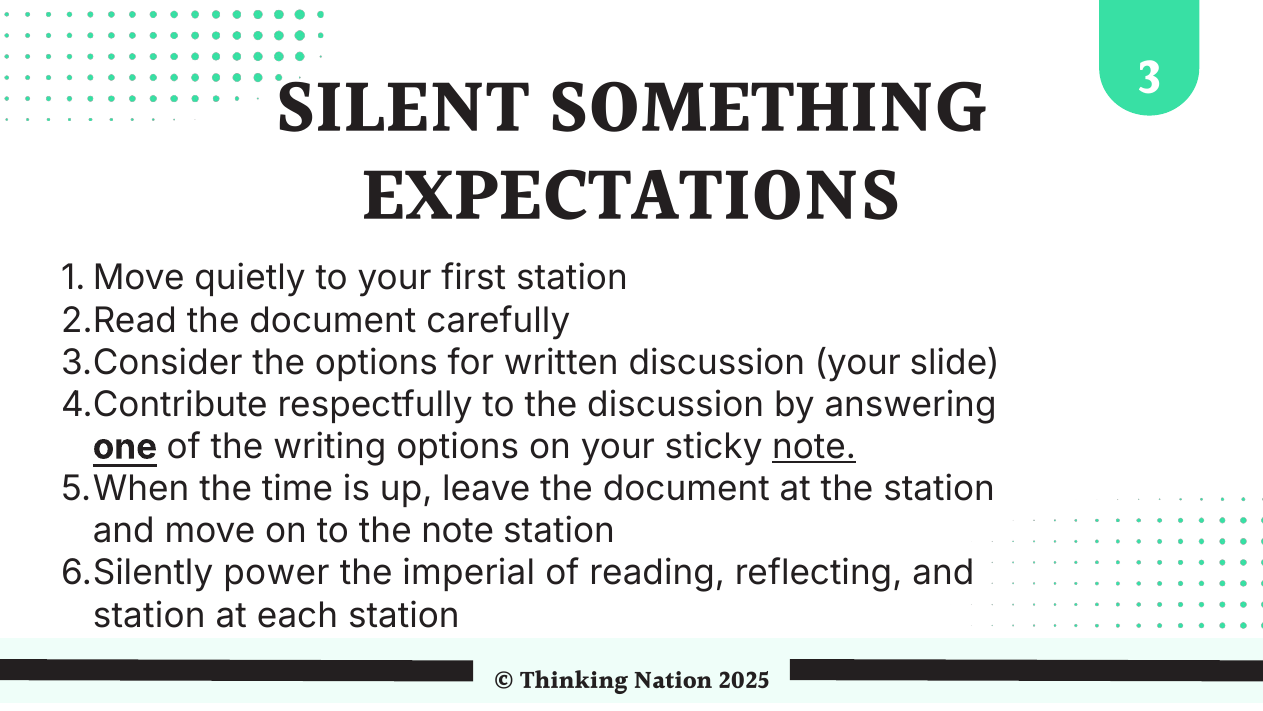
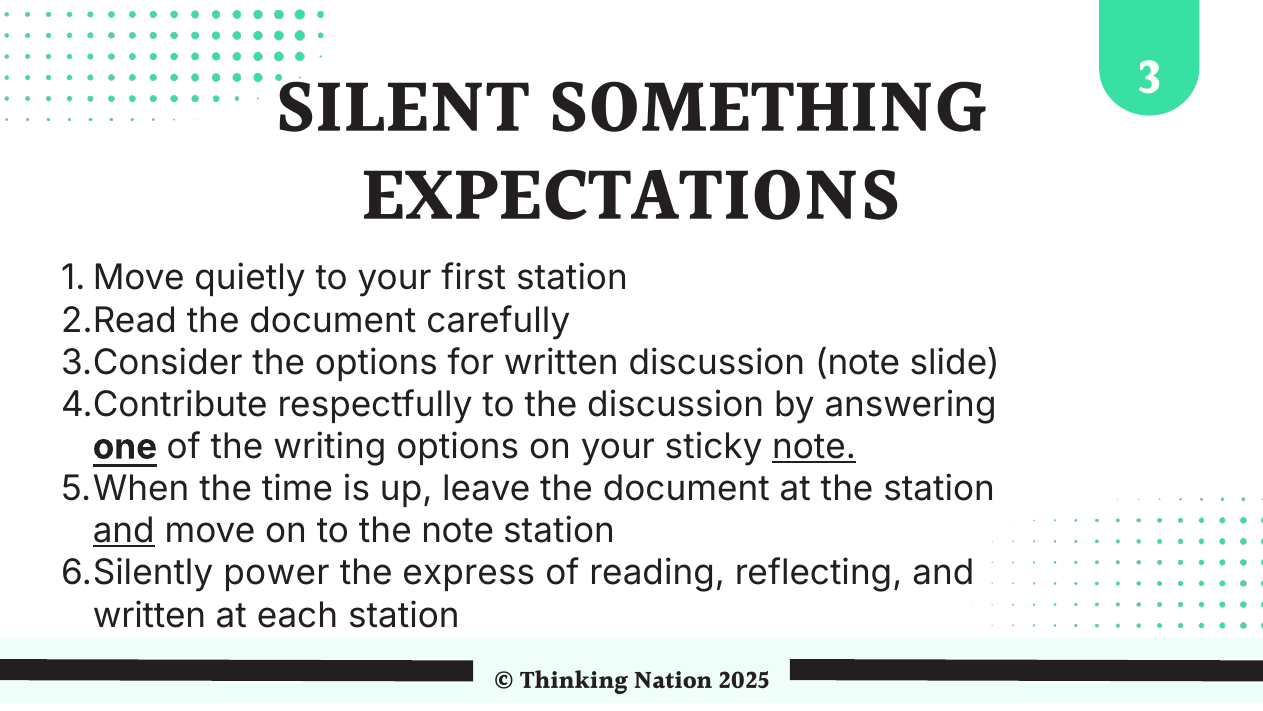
discussion your: your -> note
and at (124, 531) underline: none -> present
imperial: imperial -> express
station at (149, 615): station -> written
